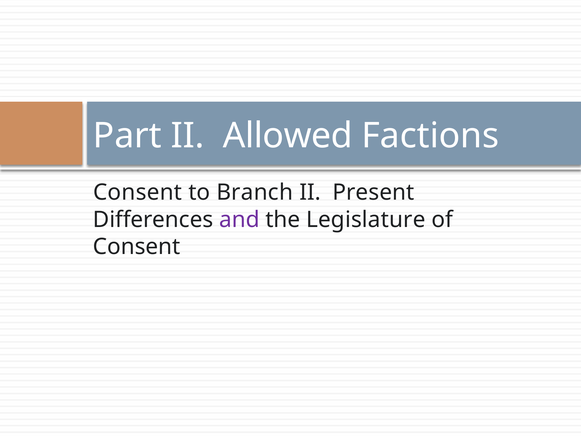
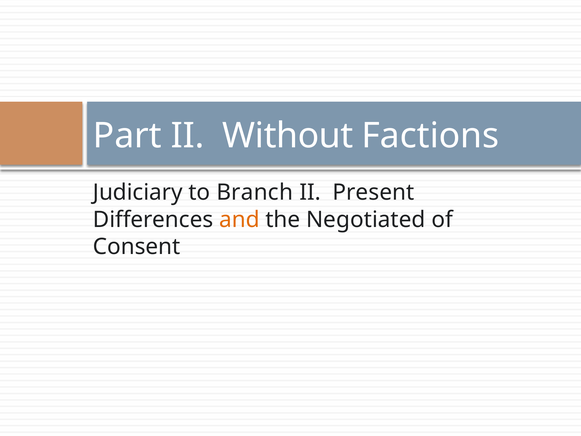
Allowed: Allowed -> Without
Consent at (138, 192): Consent -> Judiciary
and colour: purple -> orange
Legislature: Legislature -> Negotiated
